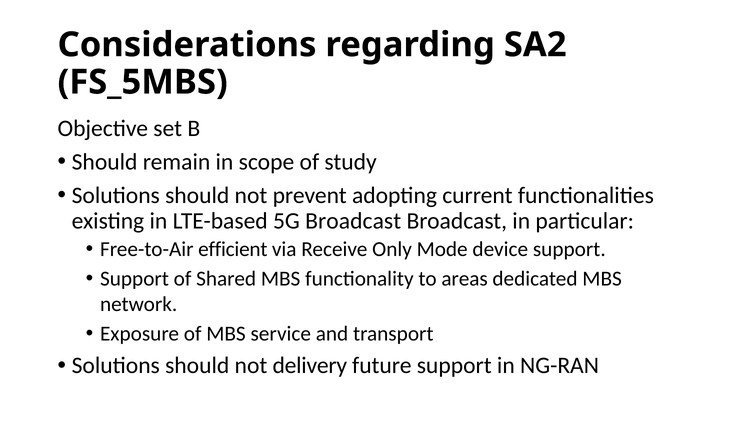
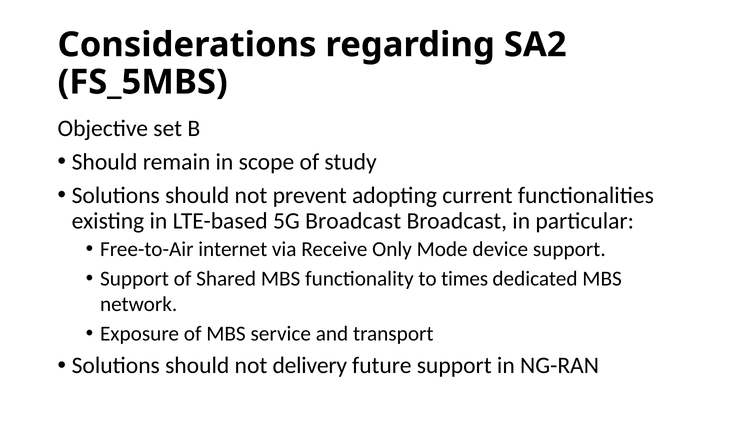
efficient: efficient -> internet
areas: areas -> times
